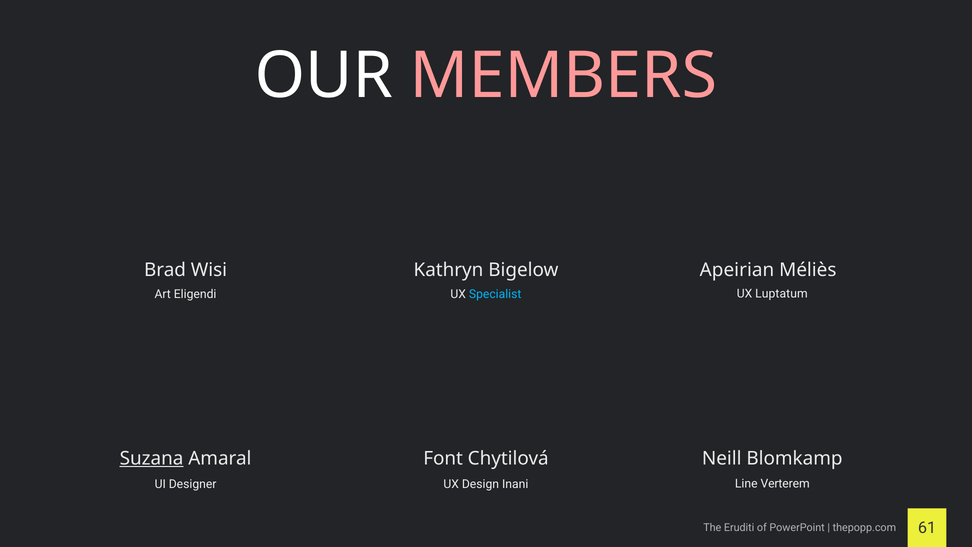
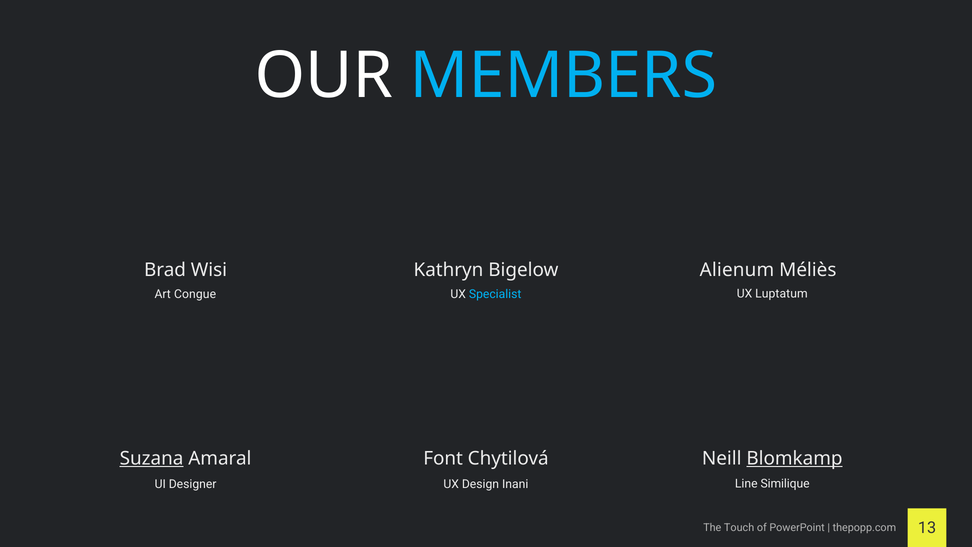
MEMBERS colour: pink -> light blue
Apeirian: Apeirian -> Alienum
Eligendi: Eligendi -> Congue
Blomkamp underline: none -> present
Verterem: Verterem -> Similique
Eruditi: Eruditi -> Touch
61: 61 -> 13
